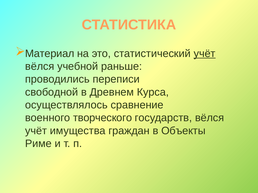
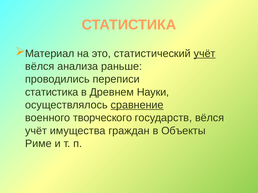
учебной: учебной -> анализа
свободной at (52, 92): свободной -> статистика
Курса: Курса -> Науки
сравнение underline: none -> present
